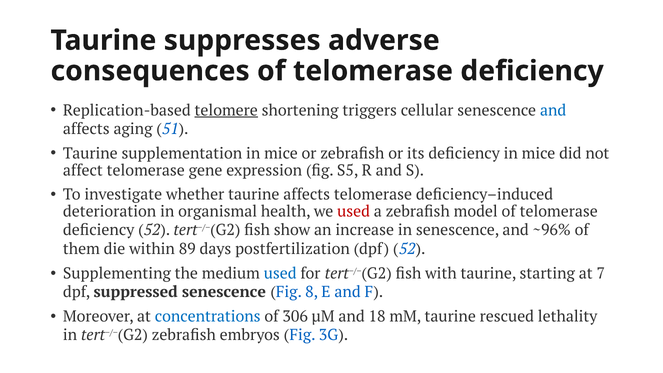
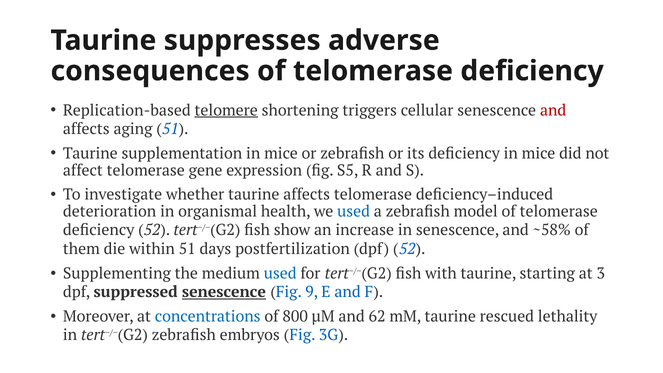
and at (553, 110) colour: blue -> red
used at (354, 212) colour: red -> blue
~96%: ~96% -> ~58%
within 89: 89 -> 51
7: 7 -> 3
senescence at (224, 292) underline: none -> present
8: 8 -> 9
306: 306 -> 800
18: 18 -> 62
